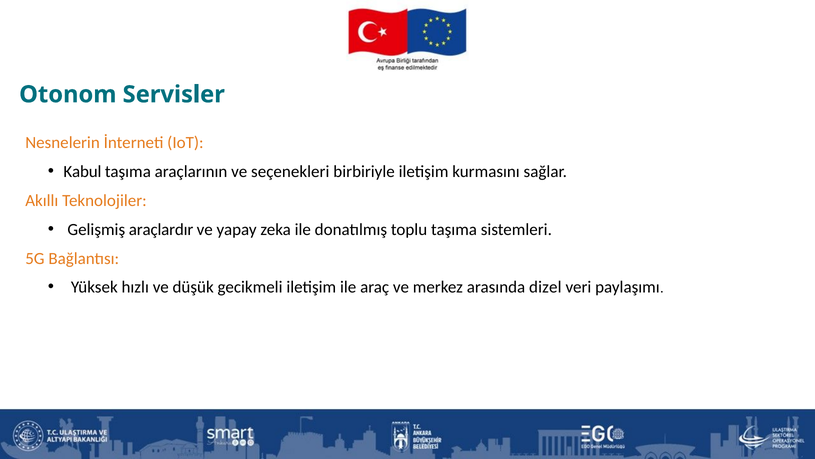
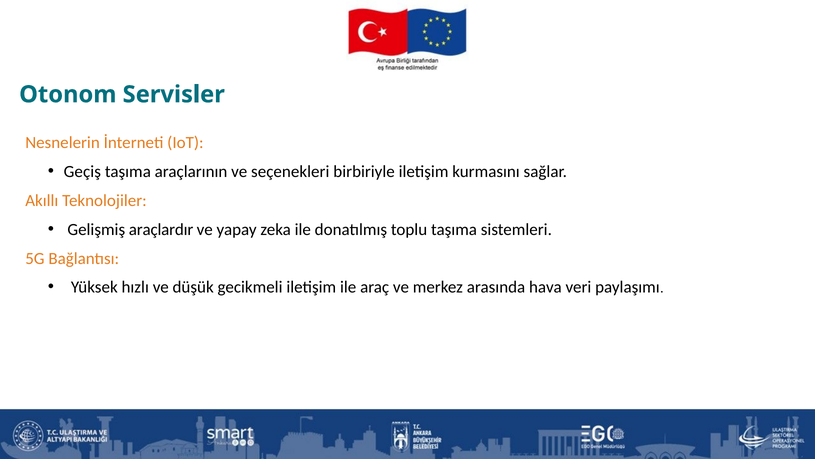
Kabul: Kabul -> Geçiş
dizel: dizel -> hava
